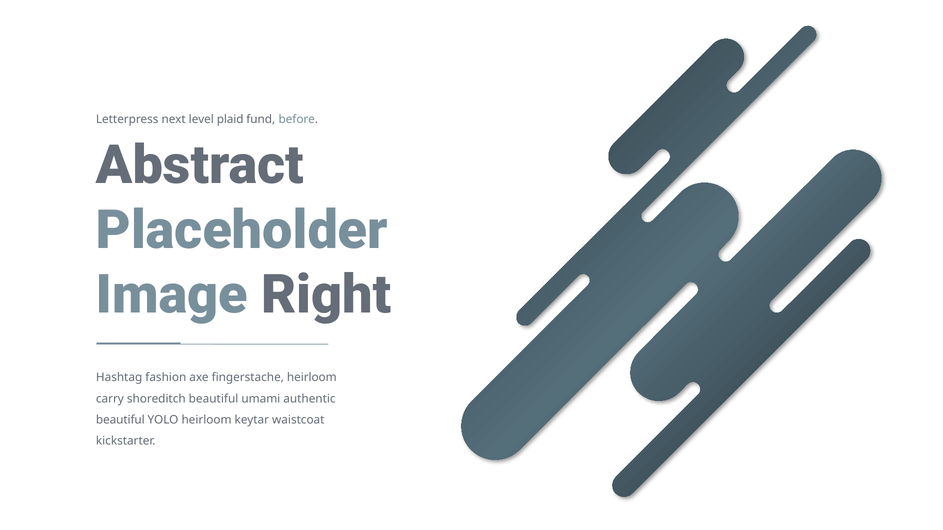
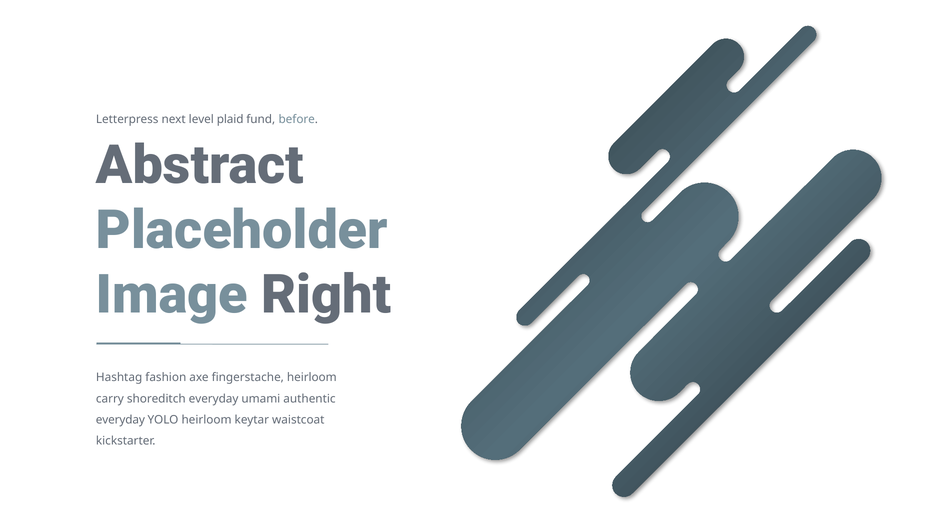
shoreditch beautiful: beautiful -> everyday
beautiful at (120, 420): beautiful -> everyday
